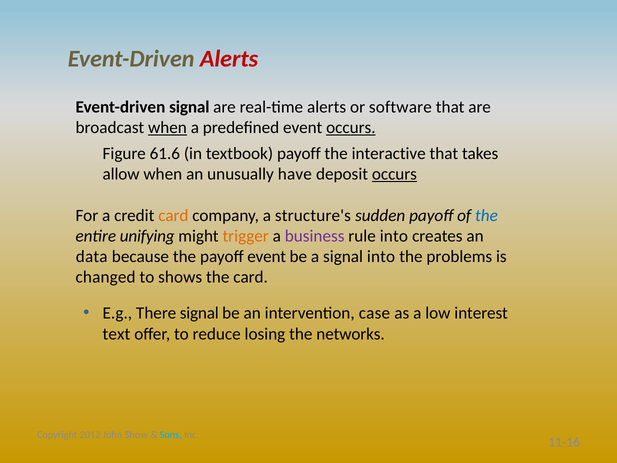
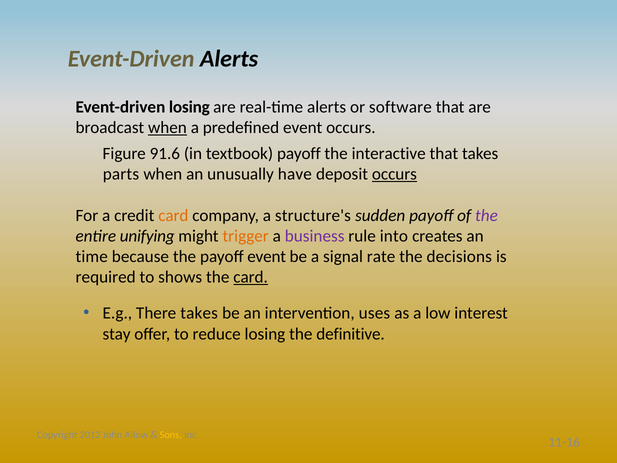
Alerts at (229, 59) colour: red -> black
Event-driven signal: signal -> losing
occurs at (351, 128) underline: present -> none
61.6: 61.6 -> 91.6
allow: allow -> parts
the at (486, 215) colour: blue -> purple
data: data -> time
signal into: into -> rate
problems: problems -> decisions
changed: changed -> required
card at (251, 277) underline: none -> present
There signal: signal -> takes
case: case -> uses
text: text -> stay
networks: networks -> definitive
Show: Show -> Allow
Sons colour: light blue -> yellow
